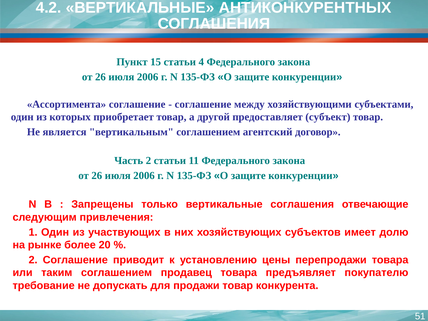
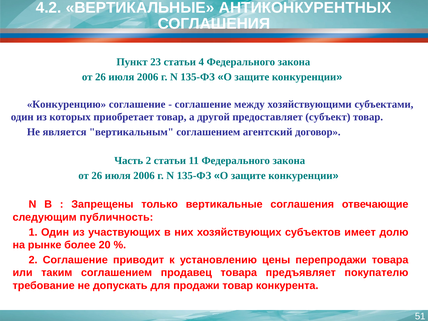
15: 15 -> 23
Ассортимента: Ассортимента -> Конкуренцию
привлечения: привлечения -> публичность
